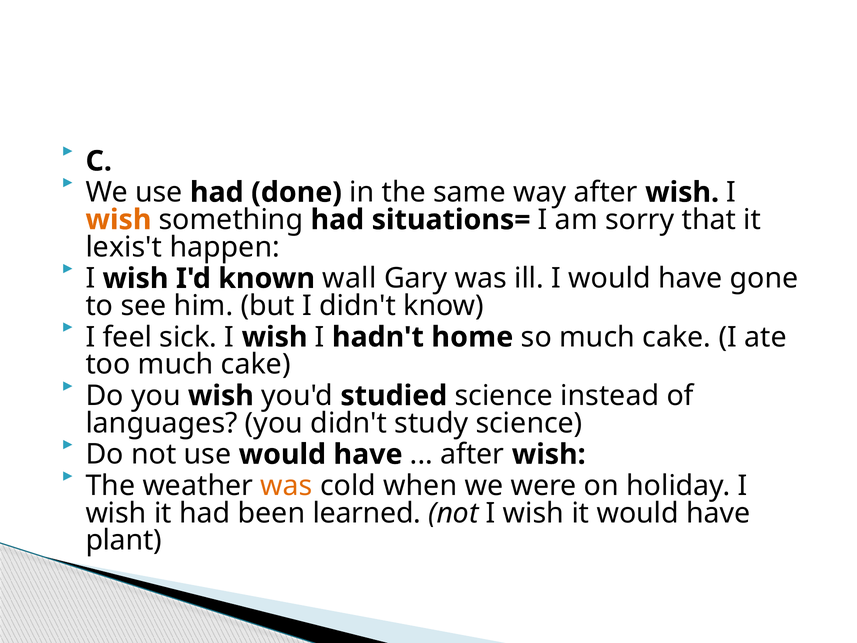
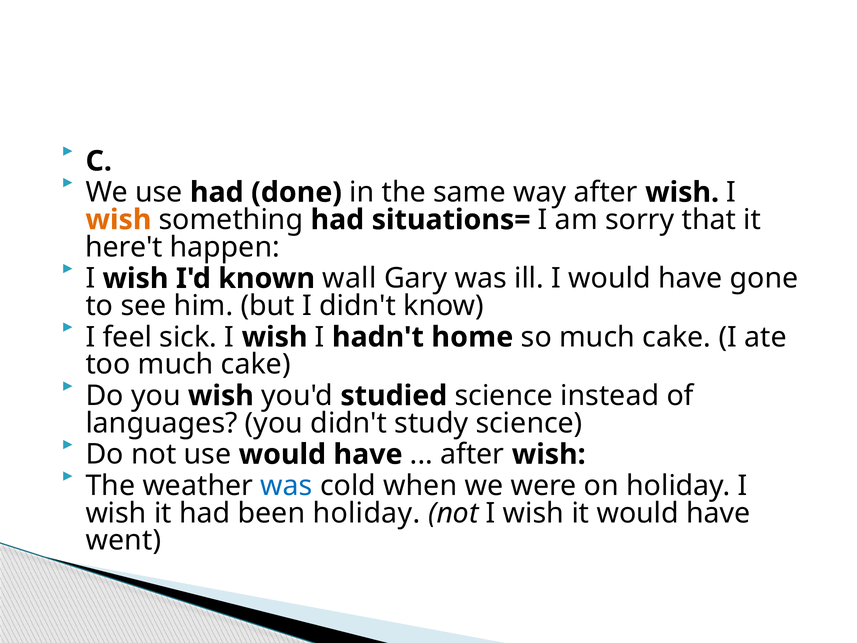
lexis't: lexis't -> here't
was at (287, 485) colour: orange -> blue
been learned: learned -> holiday
plant: plant -> went
